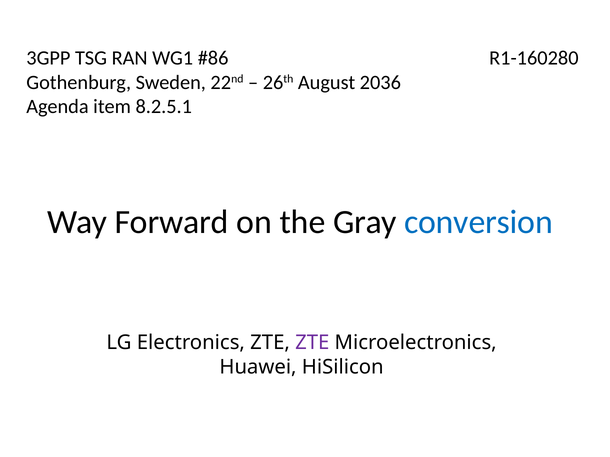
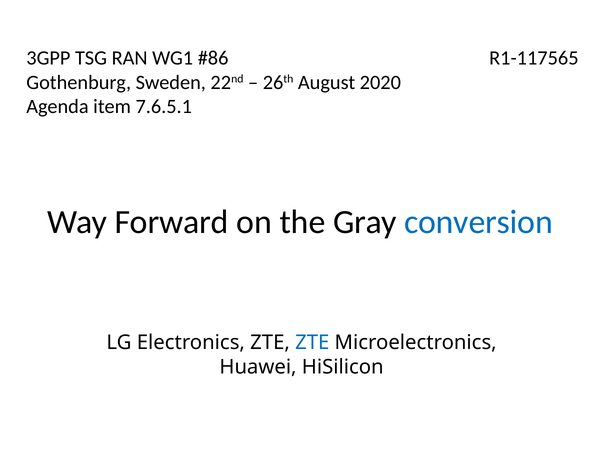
R1-160280: R1-160280 -> R1-117565
2036: 2036 -> 2020
8.2.5.1: 8.2.5.1 -> 7.6.5.1
ZTE at (312, 343) colour: purple -> blue
